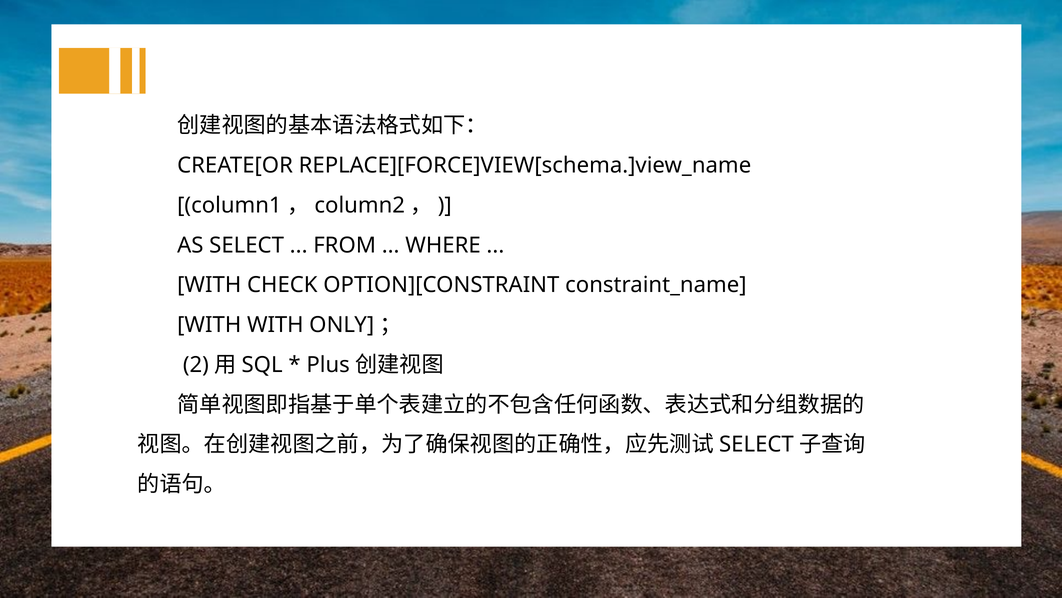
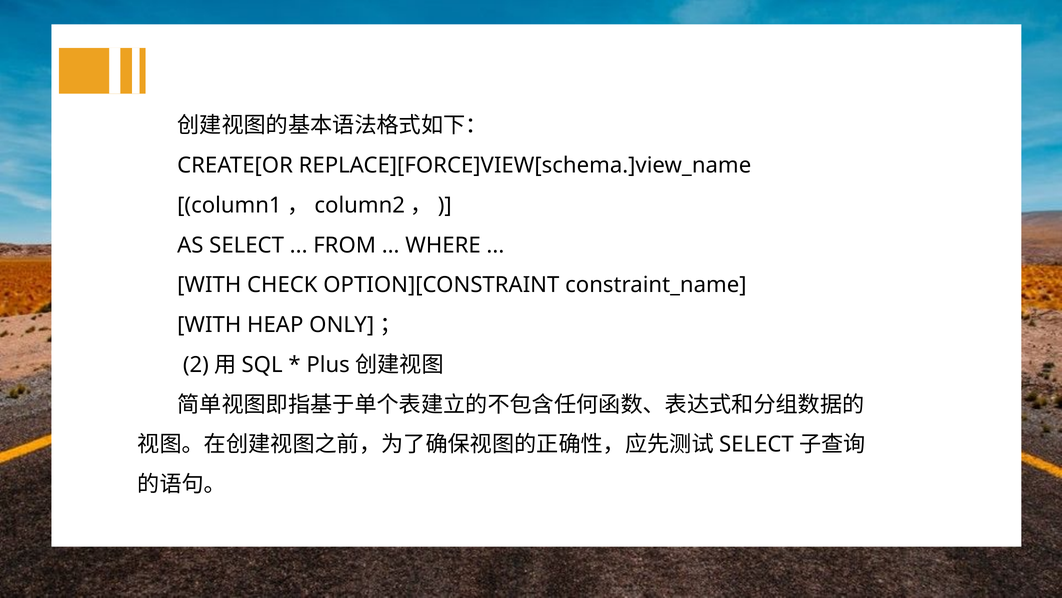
WITH WITH: WITH -> HEAP
